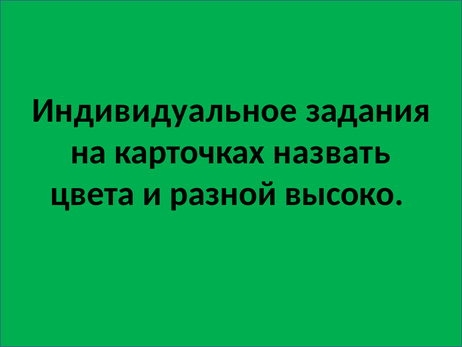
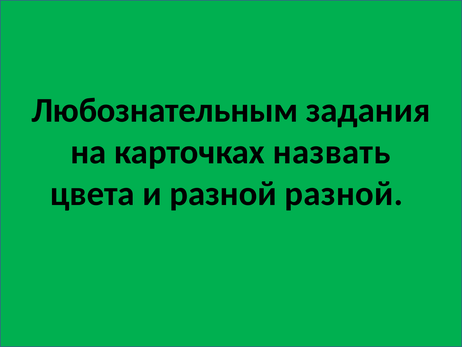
Индивидуальное: Индивидуальное -> Любознательным
разной высоко: высоко -> разной
